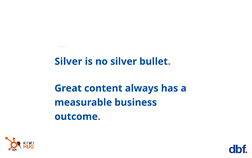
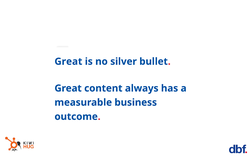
Silver at (68, 61): Silver -> Great
